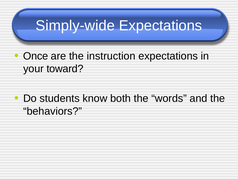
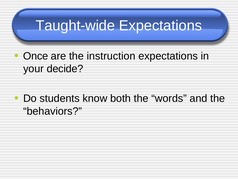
Simply-wide: Simply-wide -> Taught-wide
toward: toward -> decide
